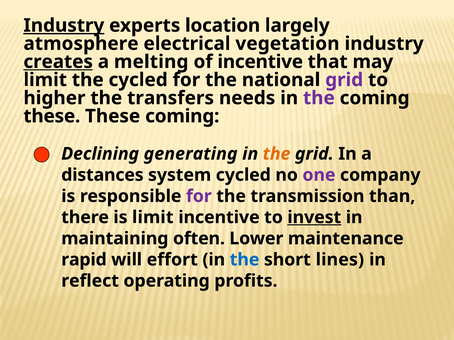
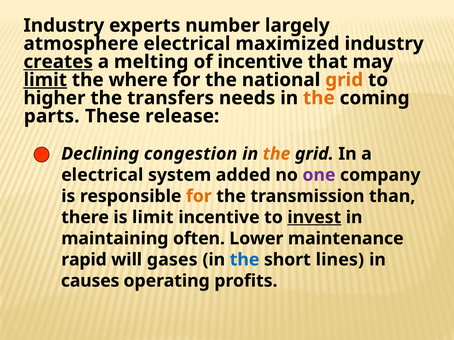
Industry at (64, 26) underline: present -> none
location: location -> number
vegetation: vegetation -> maximized
limit at (45, 80) underline: none -> present
the cycled: cycled -> where
grid at (344, 80) colour: purple -> orange
the at (319, 98) colour: purple -> orange
these at (52, 116): these -> parts
These coming: coming -> release
generating: generating -> congestion
distances at (102, 175): distances -> electrical
system cycled: cycled -> added
for at (199, 196) colour: purple -> orange
effort: effort -> gases
reflect: reflect -> causes
